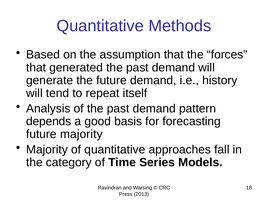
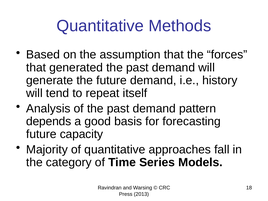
future majority: majority -> capacity
